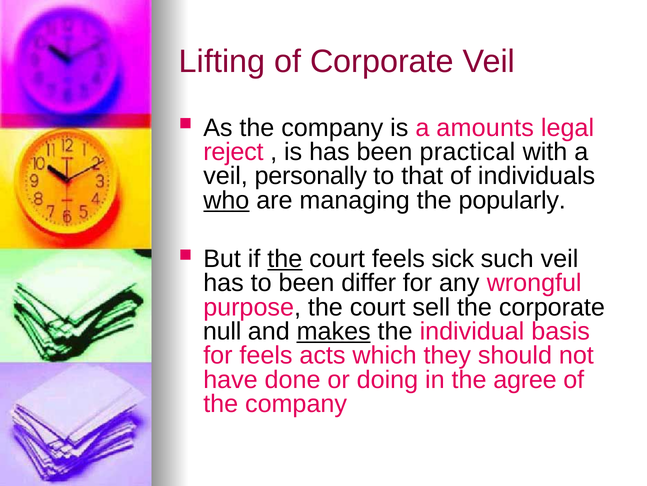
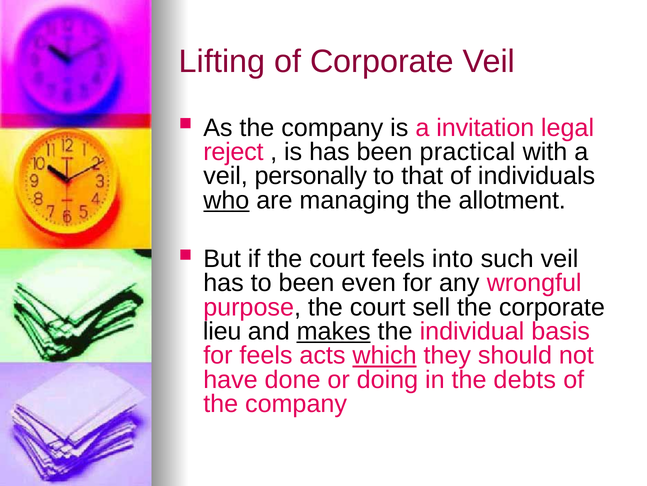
amounts: amounts -> invitation
popularly: popularly -> allotment
the at (285, 258) underline: present -> none
sick: sick -> into
differ: differ -> even
null: null -> lieu
which underline: none -> present
agree: agree -> debts
